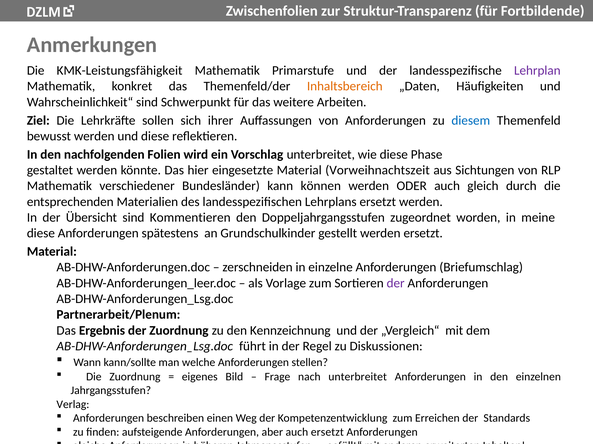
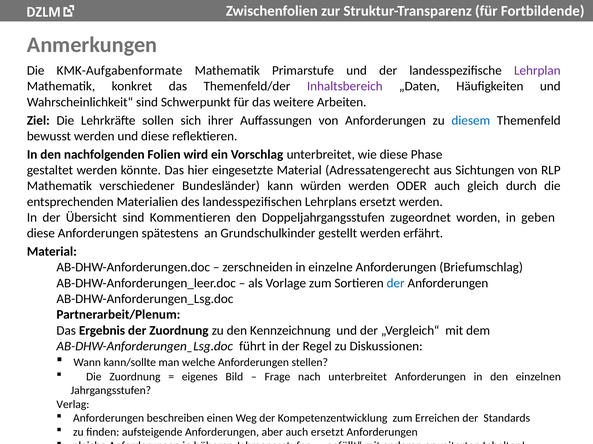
KMK-Leistungsfähigkeit: KMK-Leistungsfähigkeit -> KMK-Aufgabenformate
Inhaltsbereich colour: orange -> purple
Vorweihnachtszeit: Vorweihnachtszeit -> Adressatengerecht
können: können -> würden
meine: meine -> geben
werden ersetzt: ersetzt -> erfährt
der at (396, 284) colour: purple -> blue
